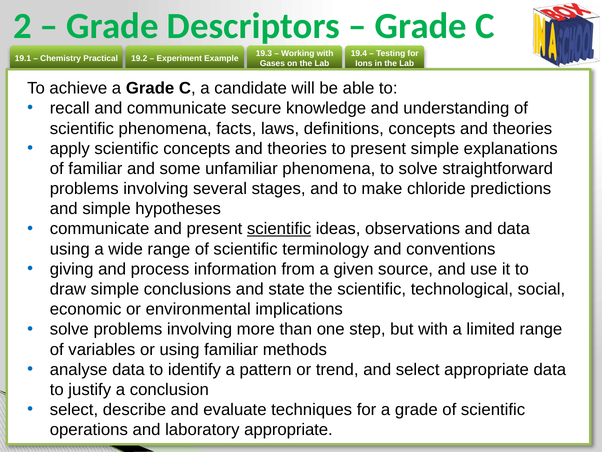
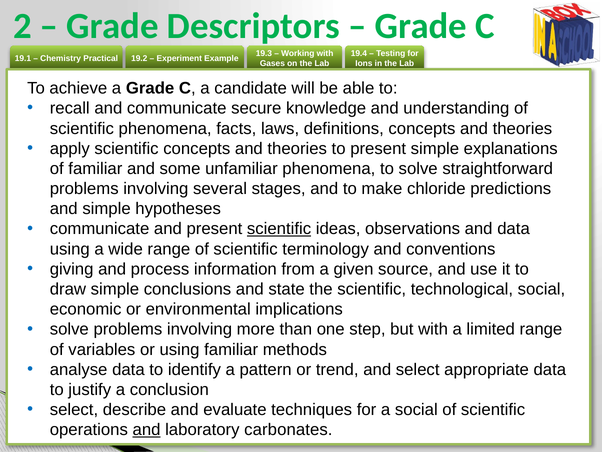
for a grade: grade -> social
and at (147, 429) underline: none -> present
laboratory appropriate: appropriate -> carbonates
